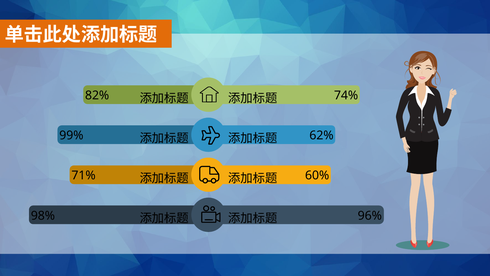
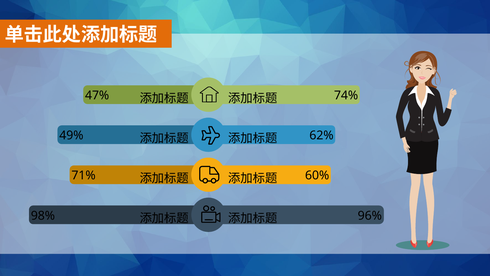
82%: 82% -> 47%
99%: 99% -> 49%
